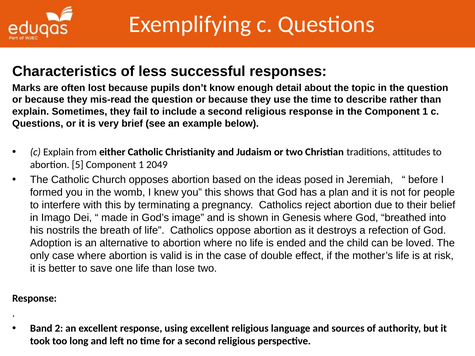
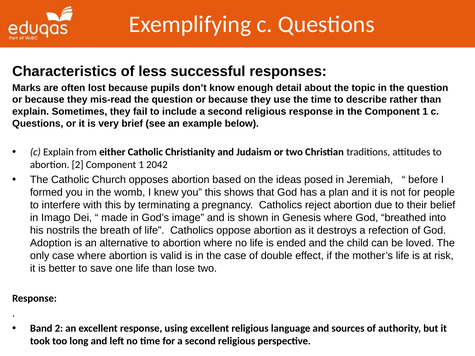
abortion 5: 5 -> 2
2049: 2049 -> 2042
